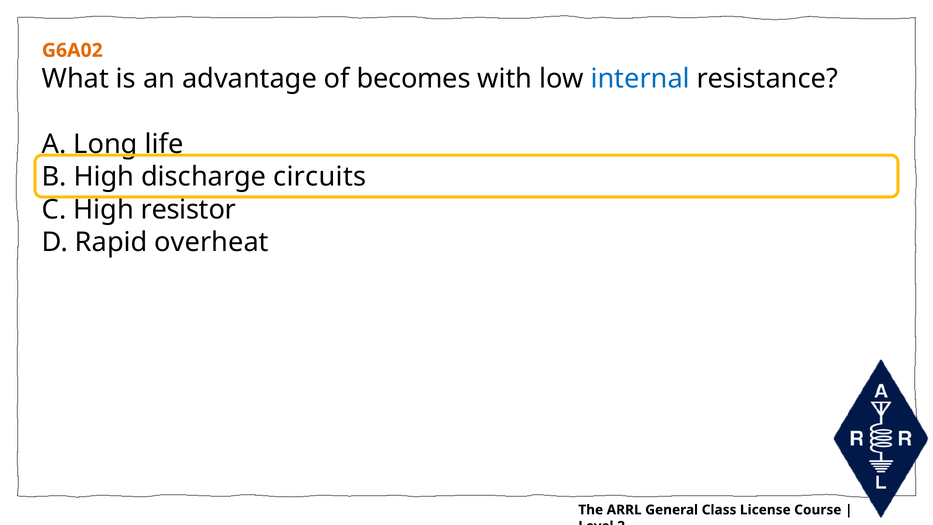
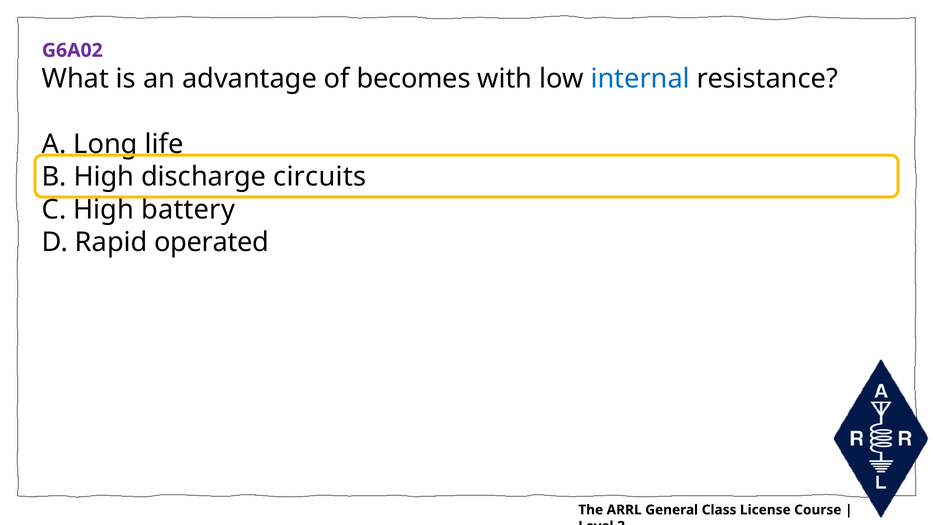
G6A02 colour: orange -> purple
resistor: resistor -> battery
overheat: overheat -> operated
